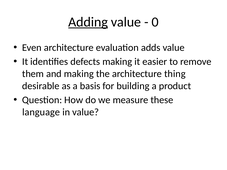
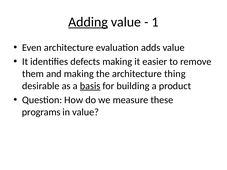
0: 0 -> 1
basis underline: none -> present
language: language -> programs
